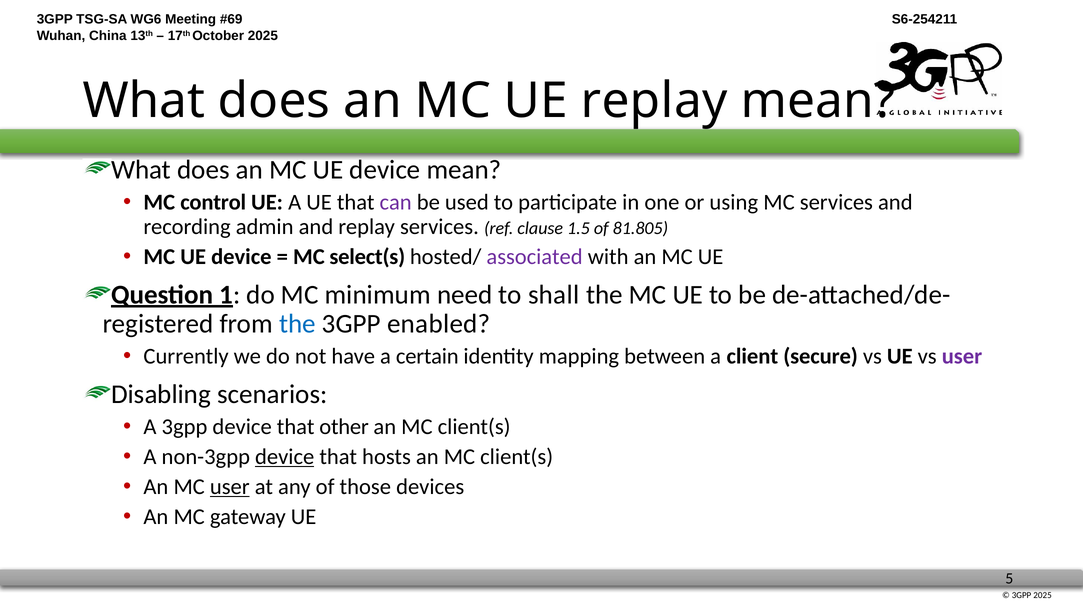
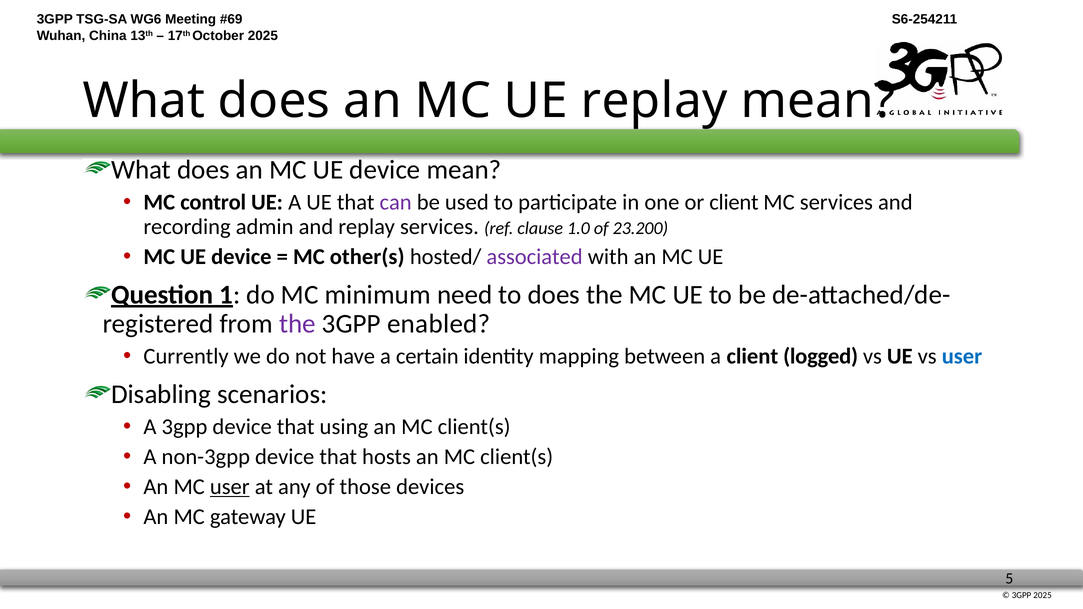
or using: using -> client
1.5: 1.5 -> 1.0
81.805: 81.805 -> 23.200
select(s: select(s -> other(s
to shall: shall -> does
the at (297, 324) colour: blue -> purple
secure: secure -> logged
user at (962, 356) colour: purple -> blue
other: other -> using
device at (285, 457) underline: present -> none
